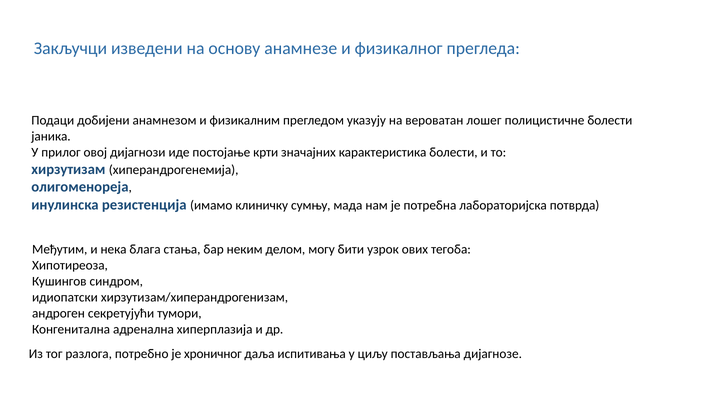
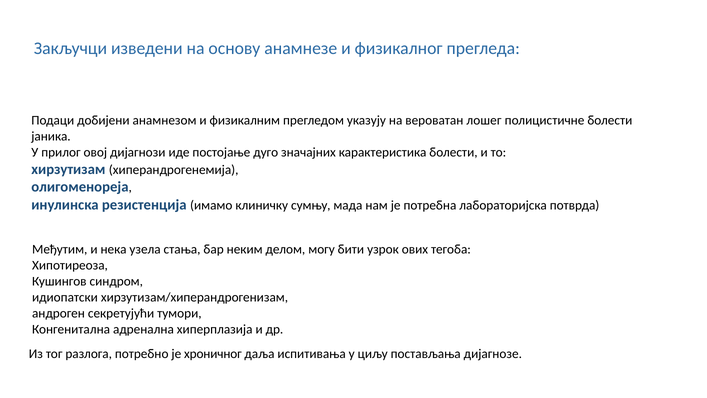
крти: крти -> дуго
блага: блага -> узела
